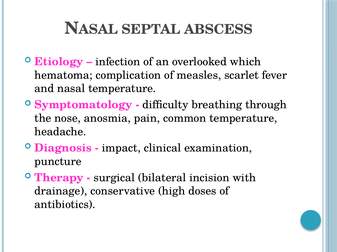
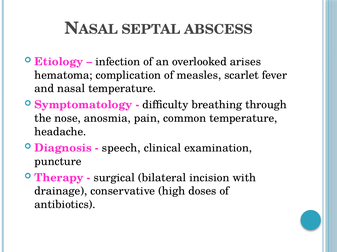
which: which -> arises
impact: impact -> speech
